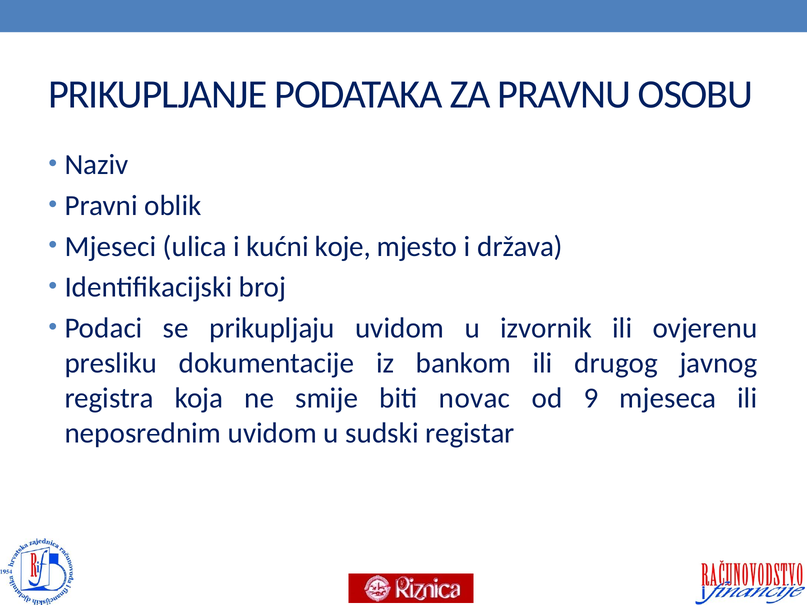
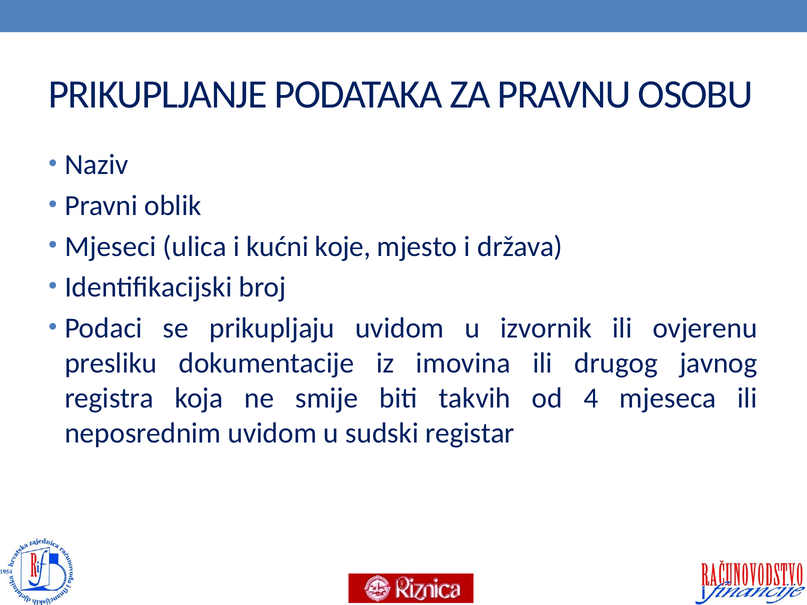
bankom: bankom -> imovina
novac: novac -> takvih
9: 9 -> 4
